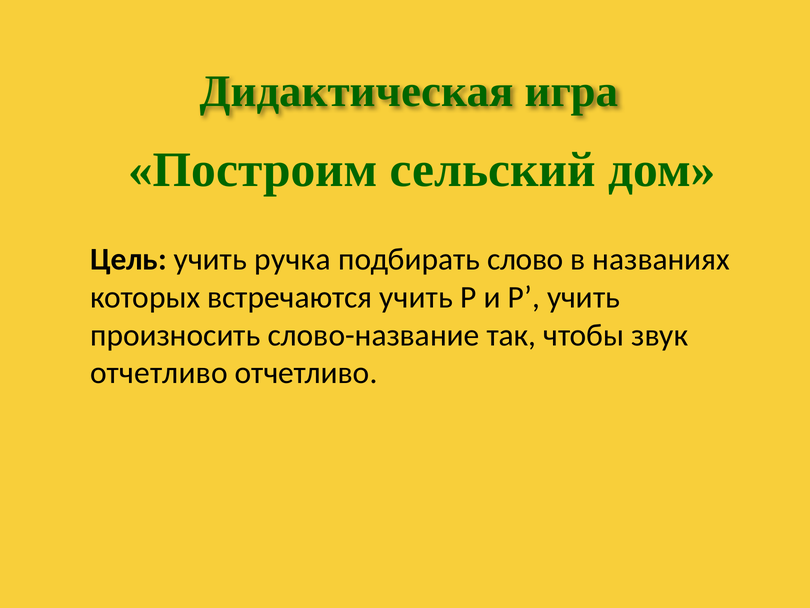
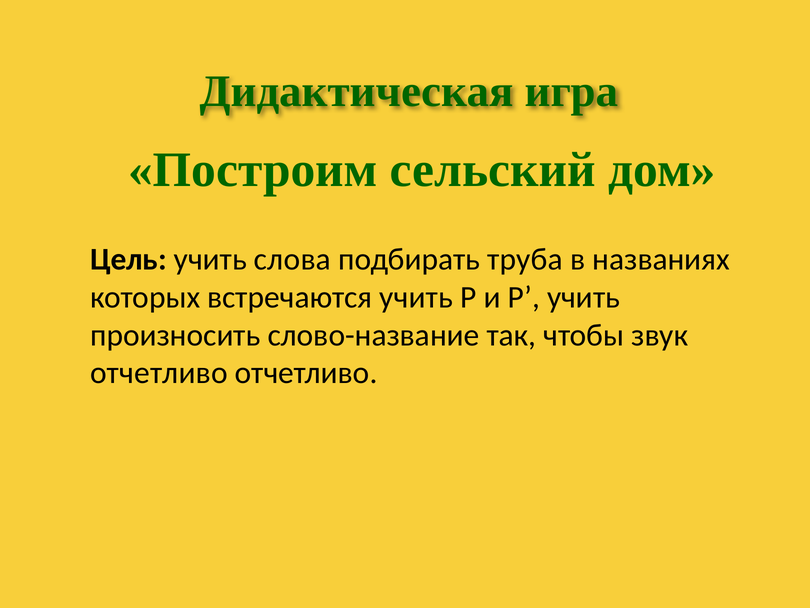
ручка: ручка -> слова
слово: слово -> труба
